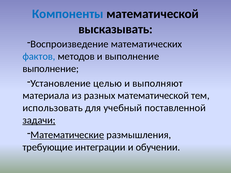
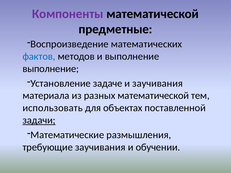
Компоненты colour: blue -> purple
высказывать: высказывать -> предметные
целью: целью -> задаче
и выполняют: выполняют -> заучивания
учебный: учебный -> объектах
Математические underline: present -> none
требующие интеграции: интеграции -> заучивания
